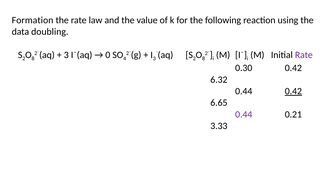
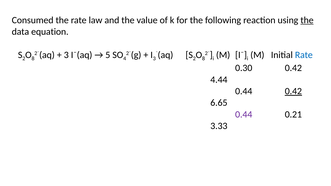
Formation: Formation -> Consumed
the at (307, 20) underline: none -> present
doubling: doubling -> equation
0: 0 -> 5
Rate at (304, 55) colour: purple -> blue
6.32: 6.32 -> 4.44
